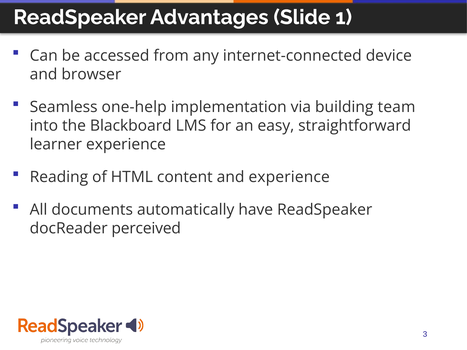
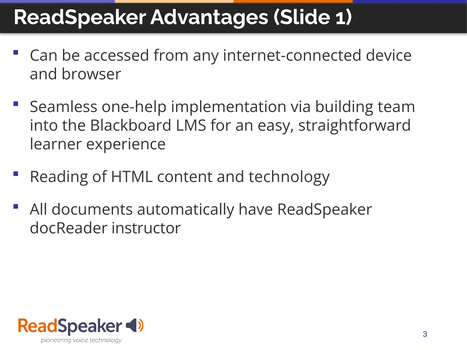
and experience: experience -> technology
perceived: perceived -> instructor
